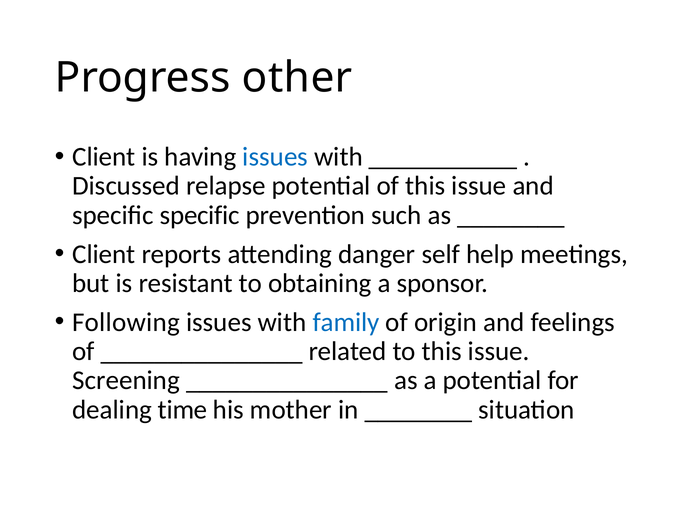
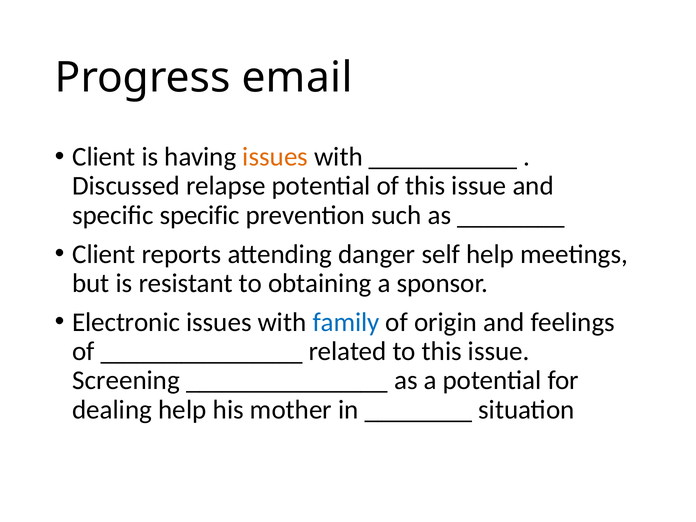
other: other -> email
issues at (275, 157) colour: blue -> orange
Following: Following -> Electronic
dealing time: time -> help
